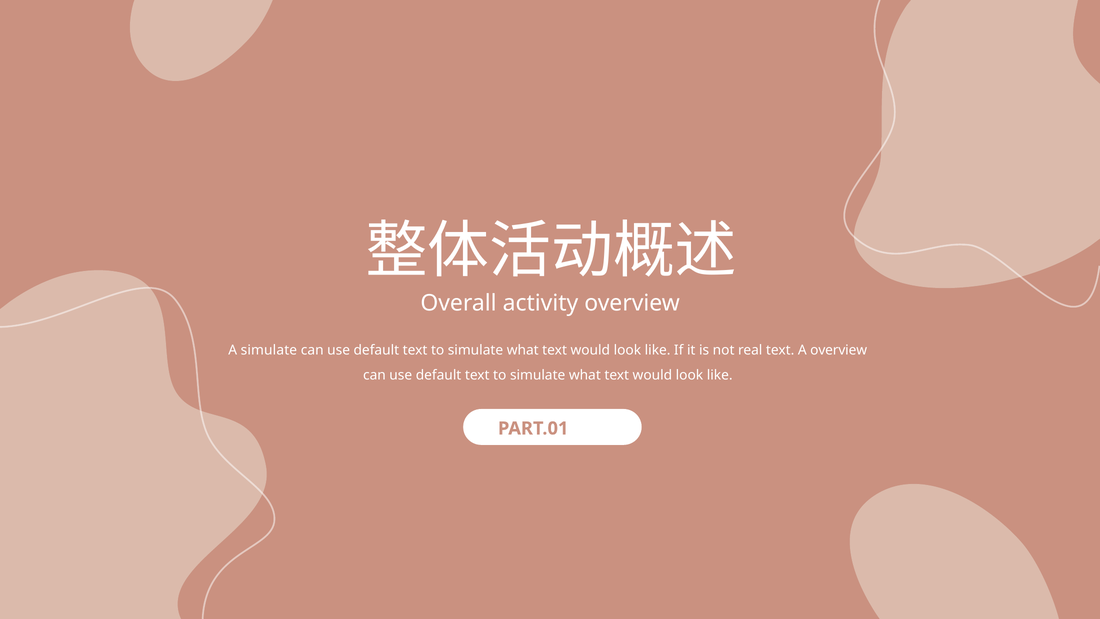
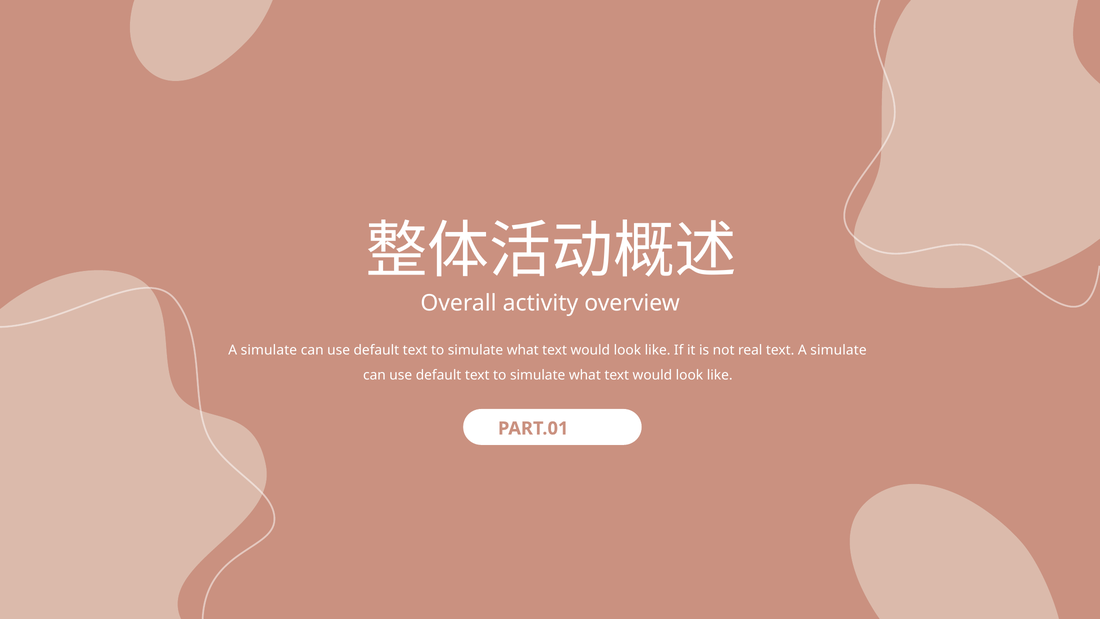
text A overview: overview -> simulate
